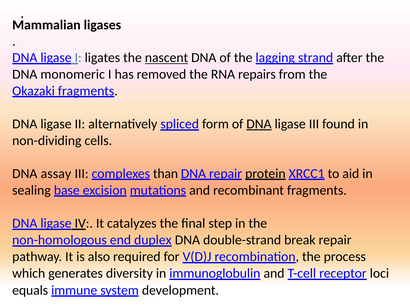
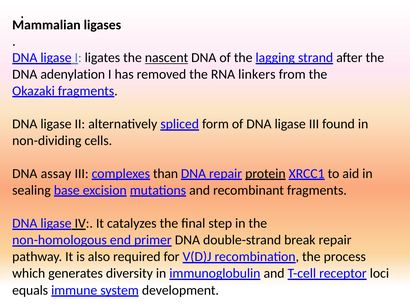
monomeric: monomeric -> adenylation
repairs: repairs -> linkers
DNA at (259, 124) underline: present -> none
duplex: duplex -> primer
